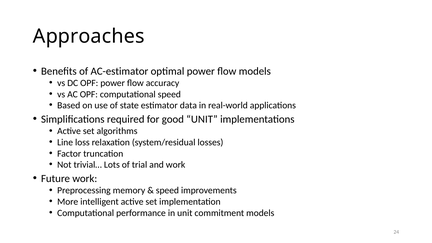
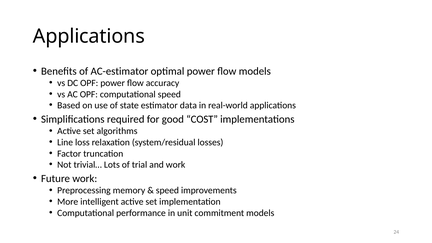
Approaches at (89, 36): Approaches -> Applications
good UNIT: UNIT -> COST
